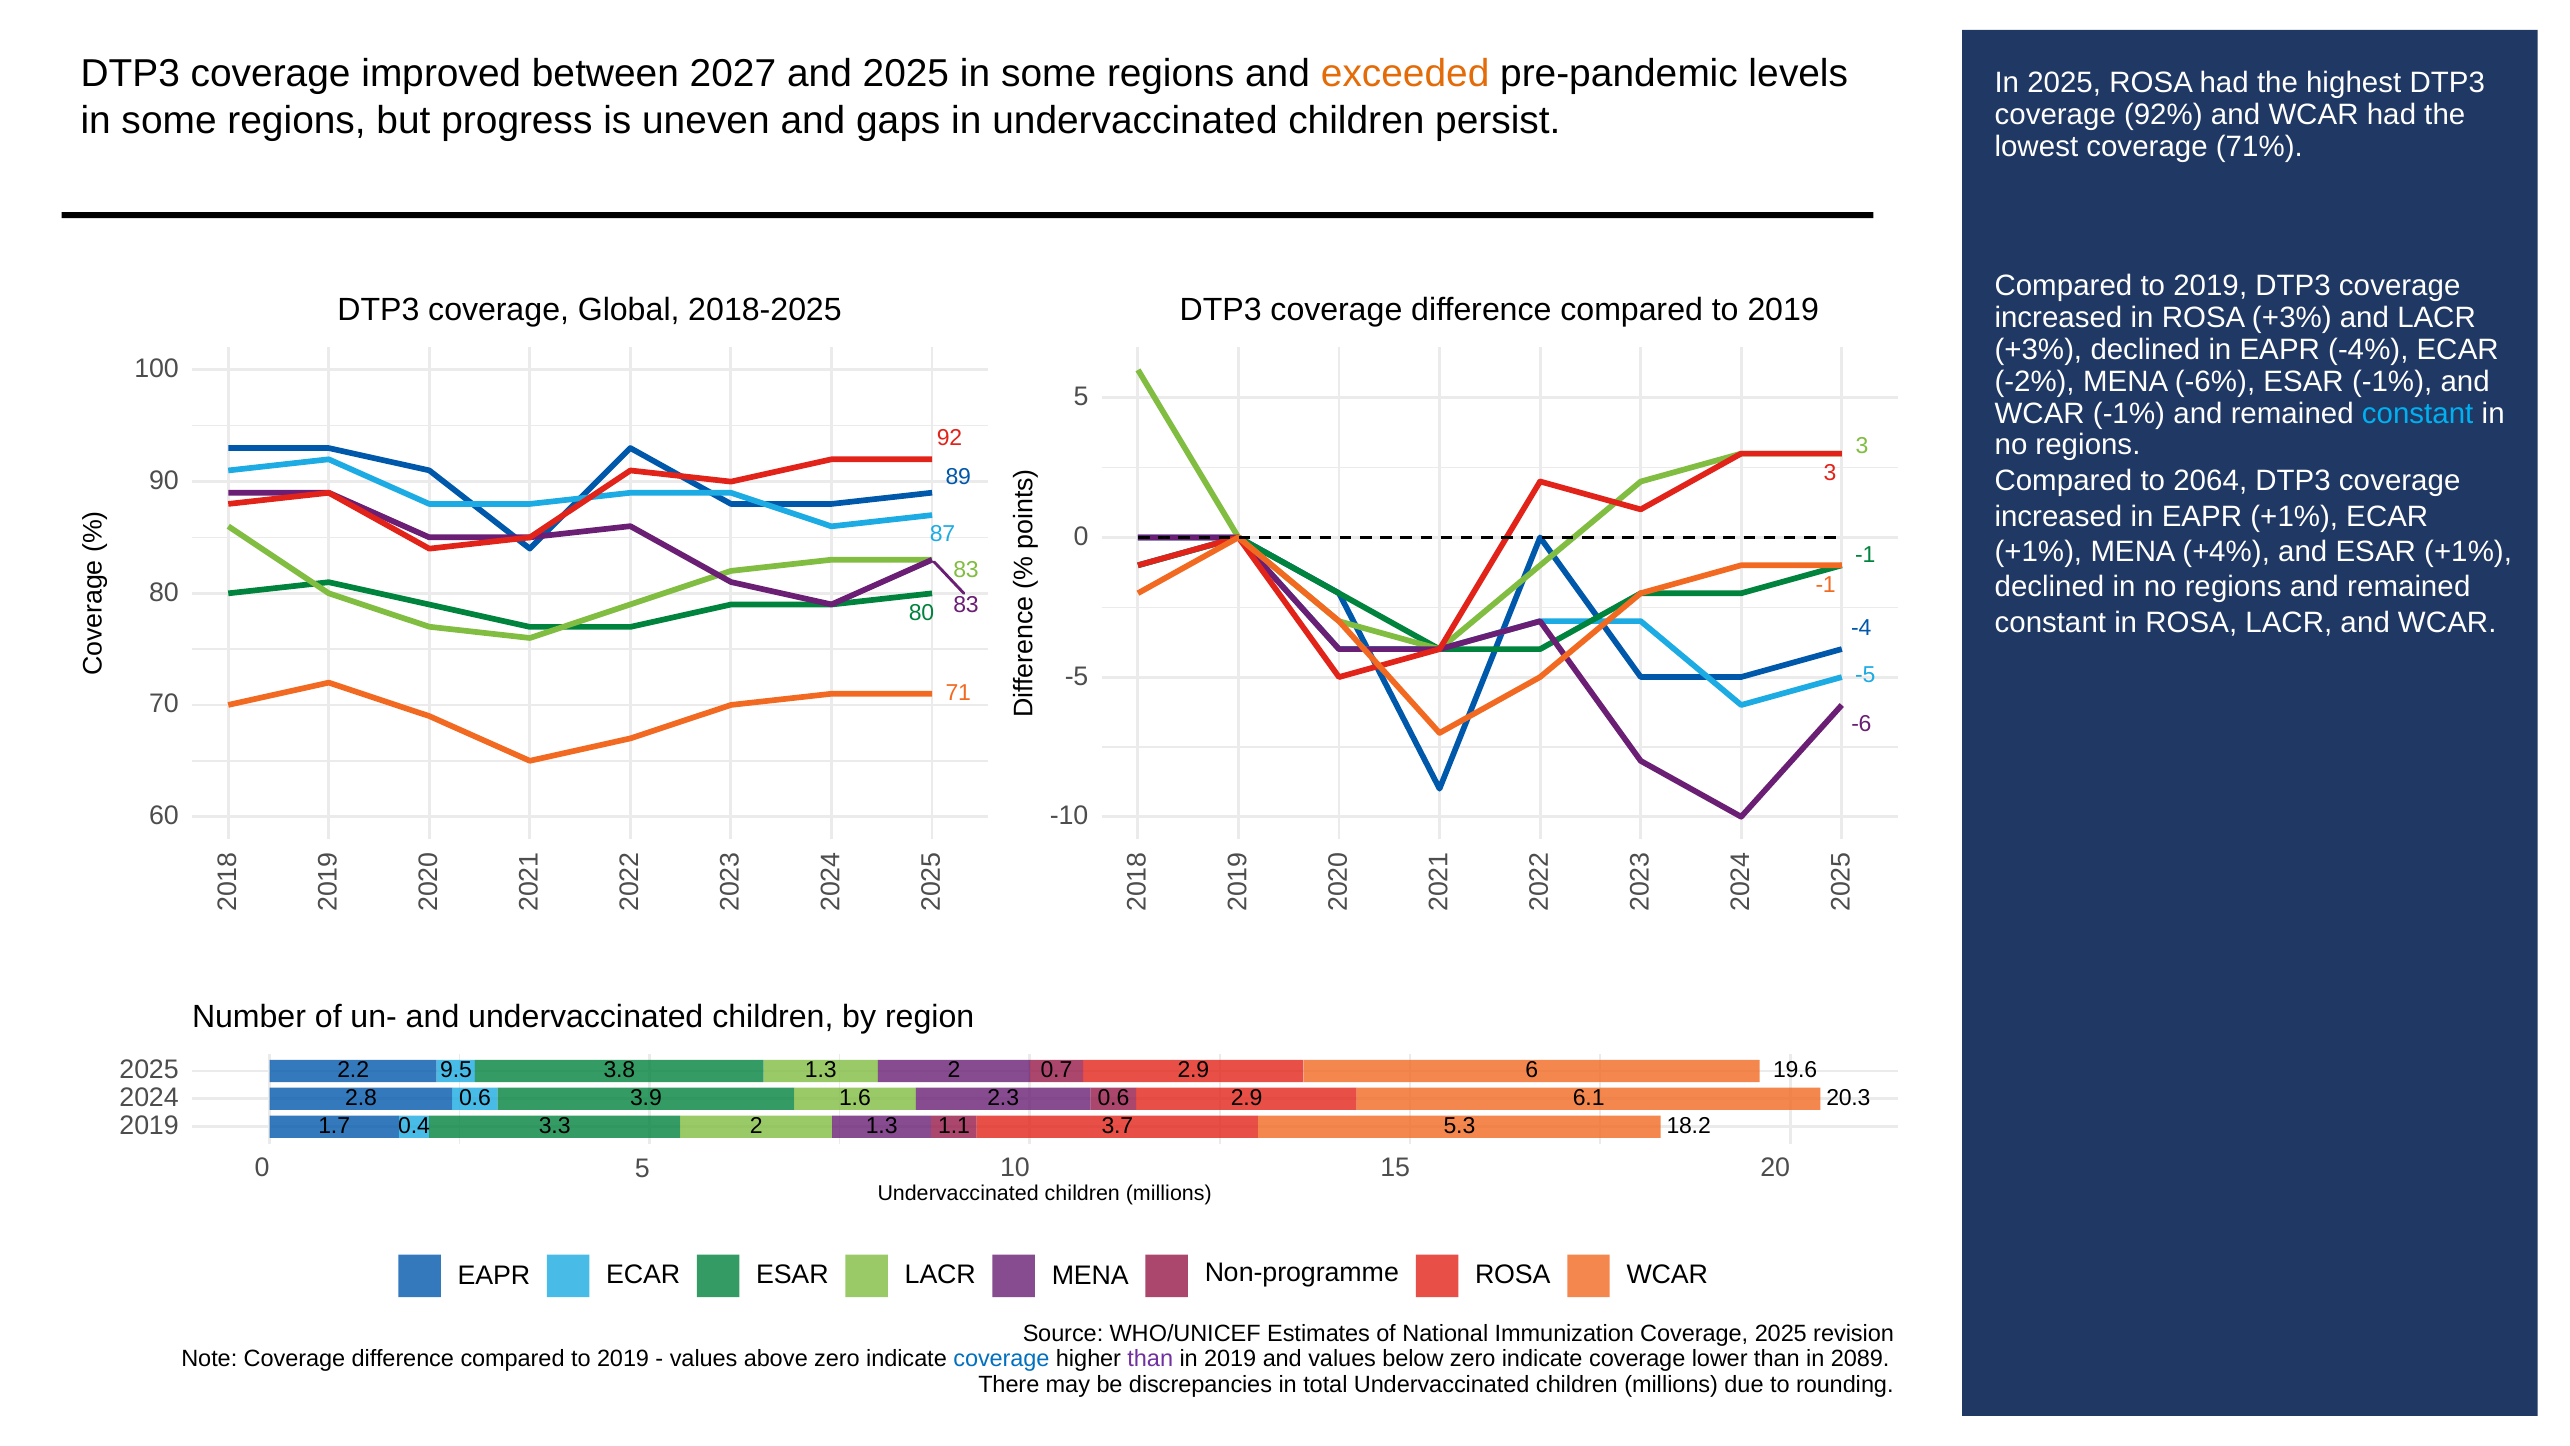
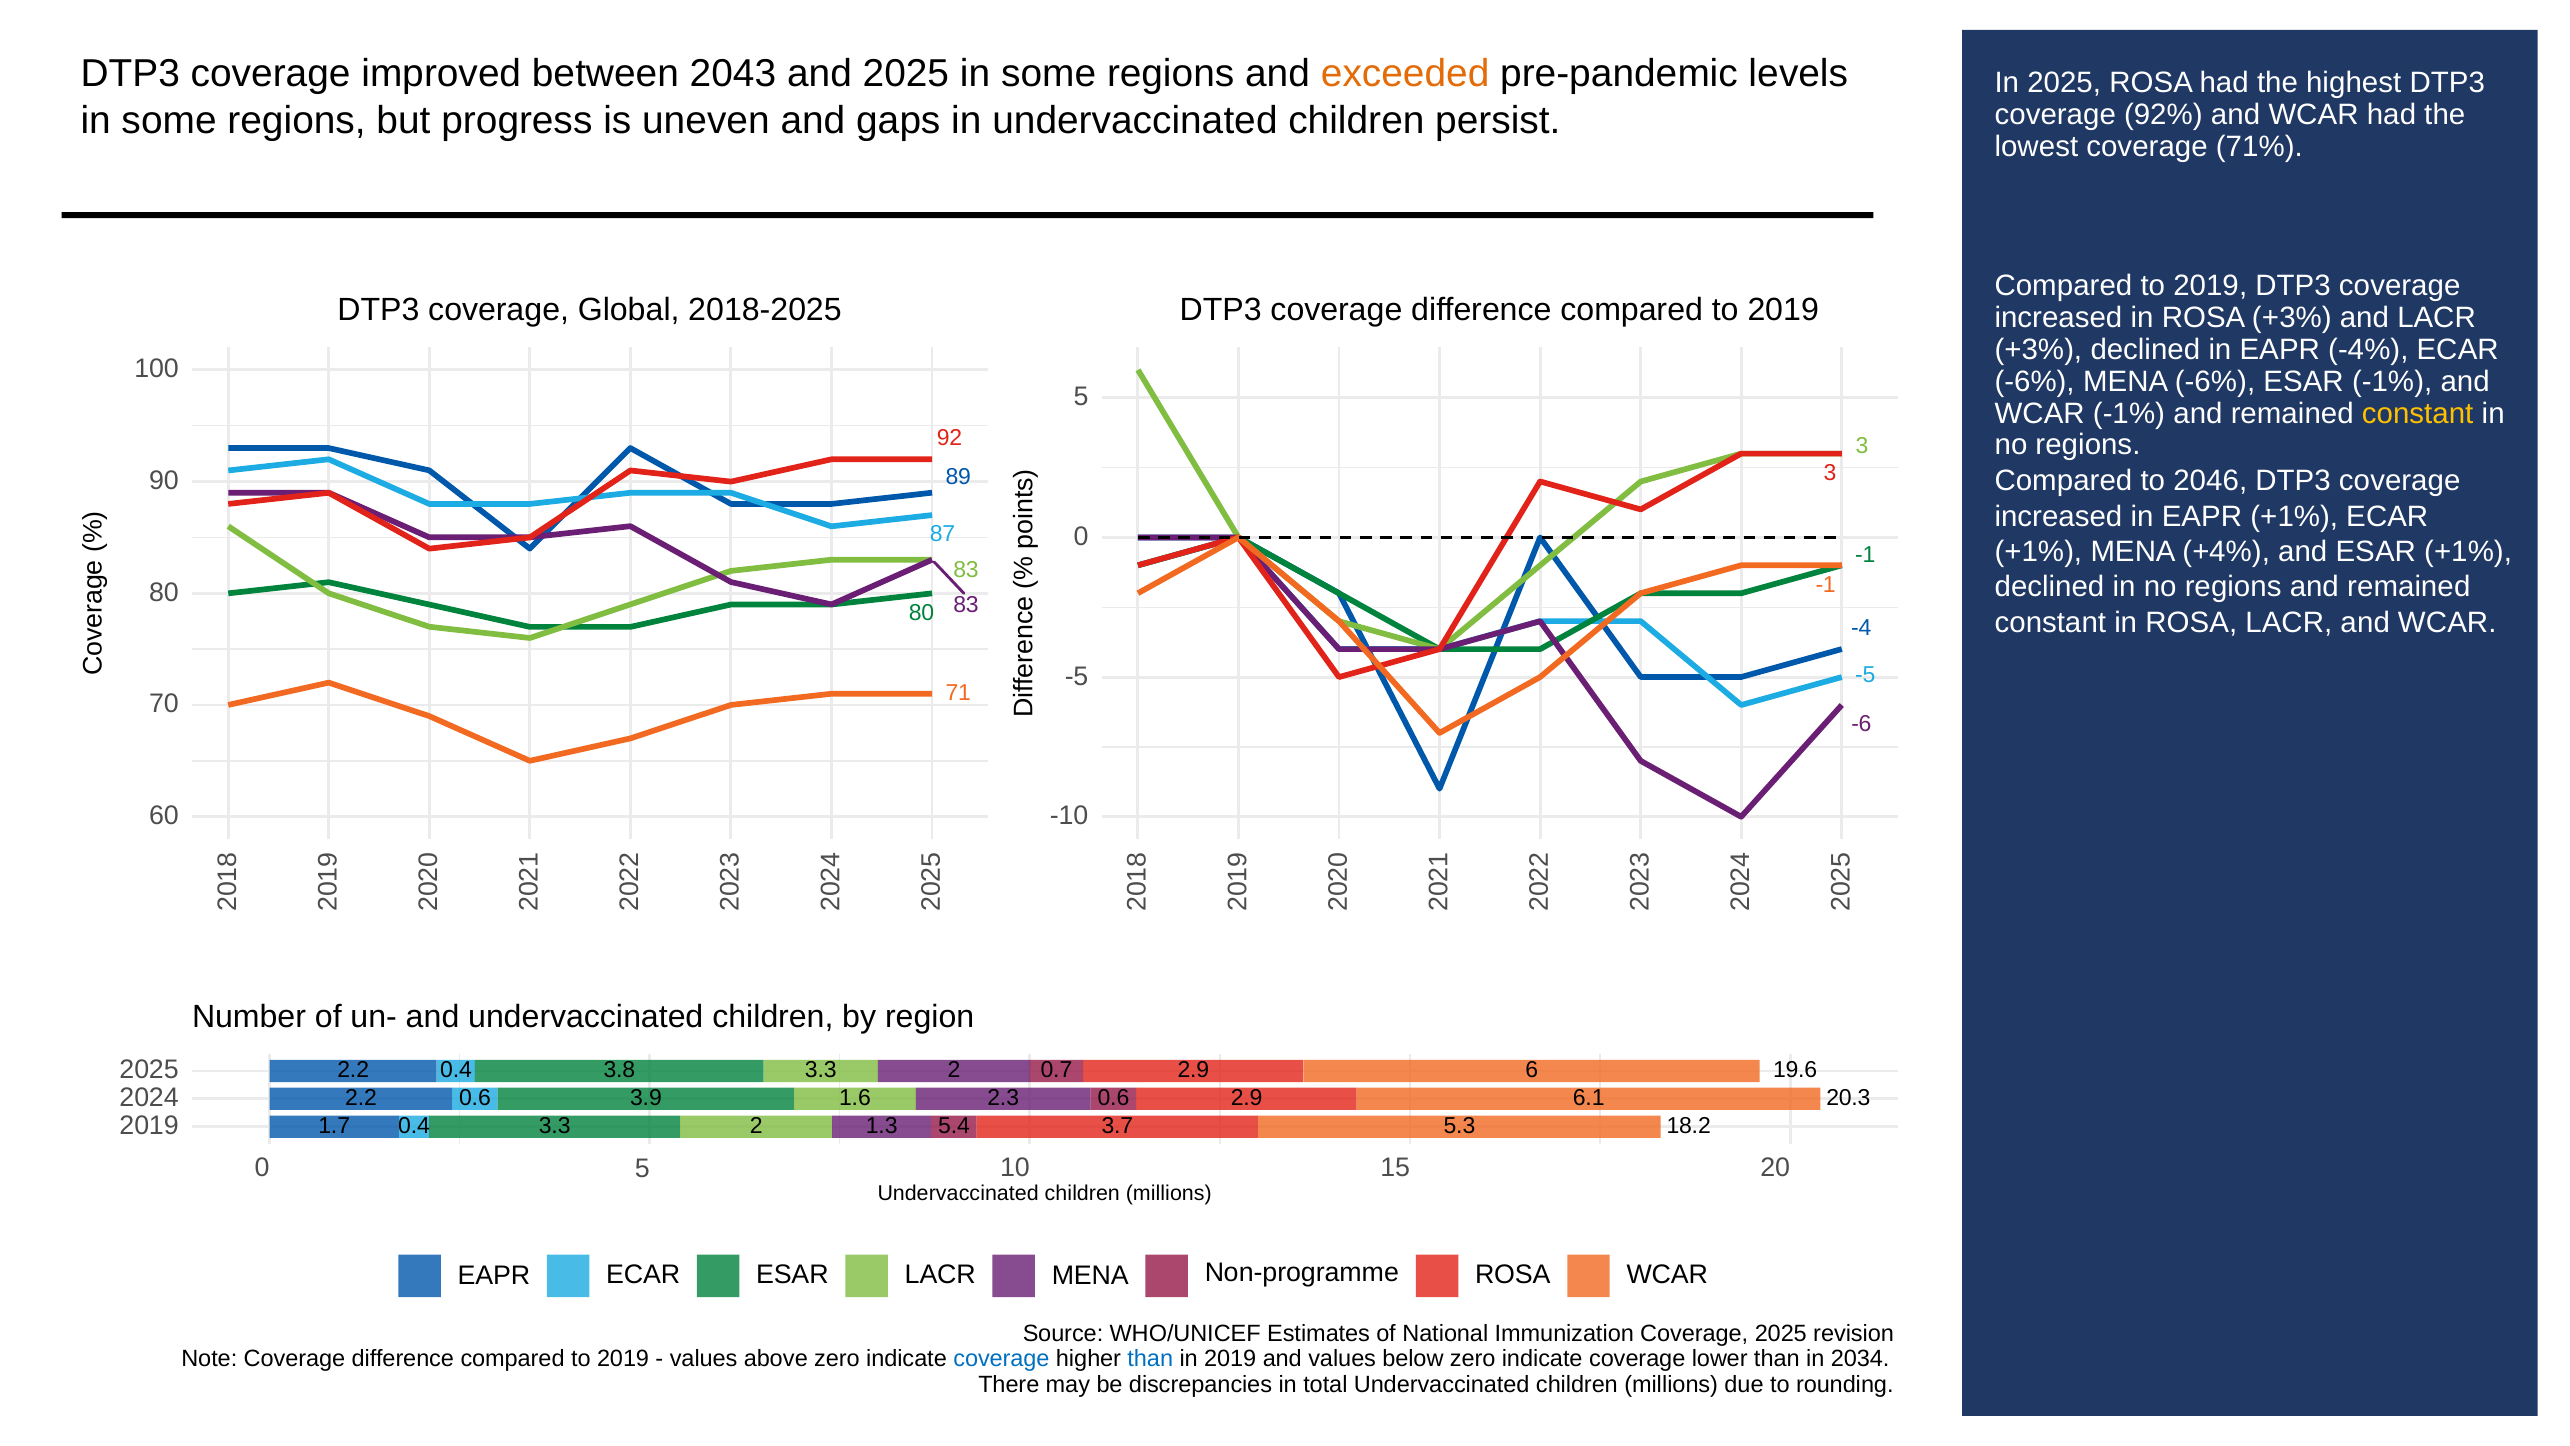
2027: 2027 -> 2043
-2% at (2035, 382): -2% -> -6%
constant at (2418, 413) colour: light blue -> yellow
2064: 2064 -> 2046
9.5 at (456, 1070): 9.5 -> 0.4
1.3 at (821, 1070): 1.3 -> 3.3
2.8 at (361, 1098): 2.8 -> 2.2
1.1: 1.1 -> 5.4
than at (1150, 1359) colour: purple -> blue
2089: 2089 -> 2034
